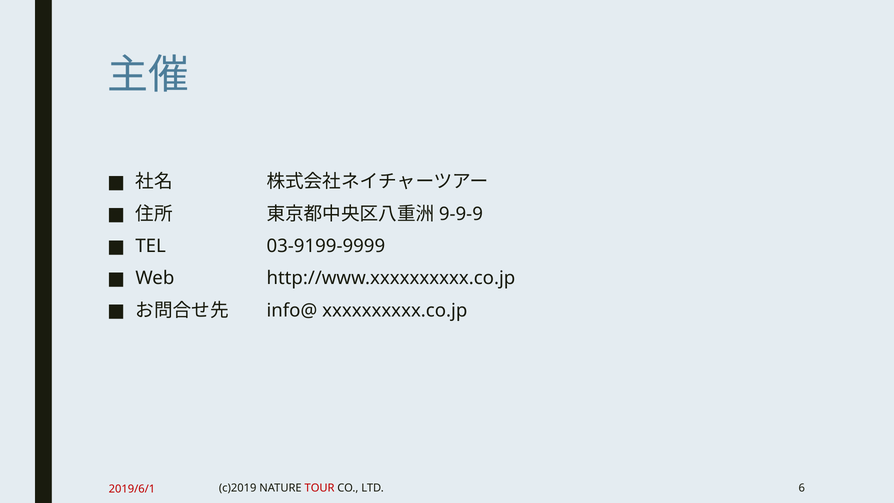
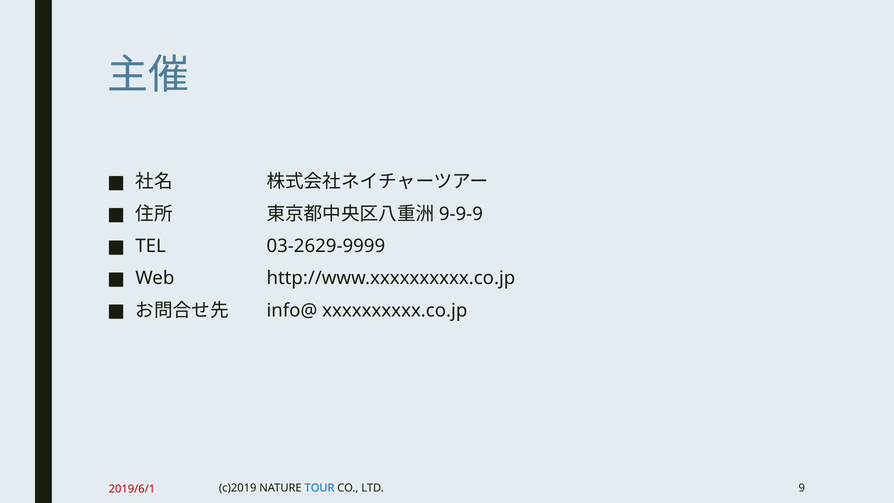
03-9199-9999: 03-9199-9999 -> 03-2629-9999
TOUR colour: red -> blue
6: 6 -> 9
